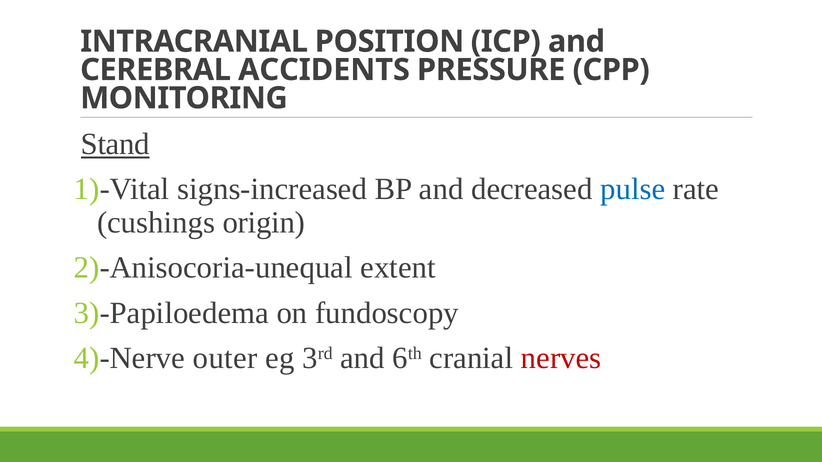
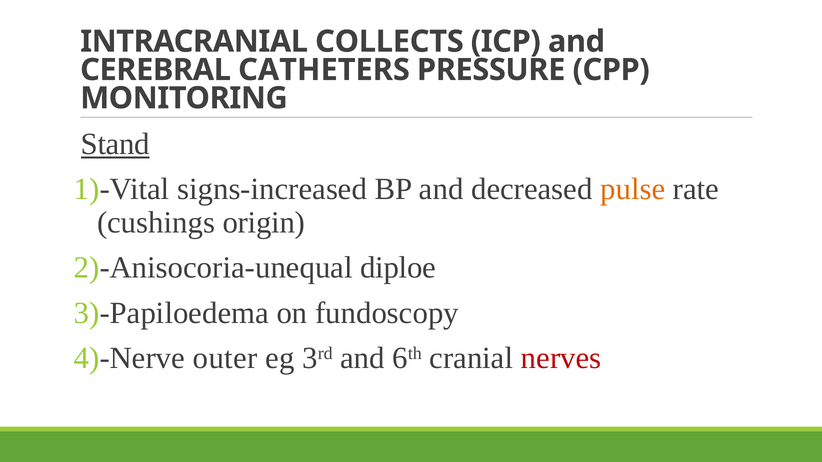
POSITION: POSITION -> COLLECTS
ACCIDENTS: ACCIDENTS -> CATHETERS
pulse colour: blue -> orange
extent: extent -> diploe
